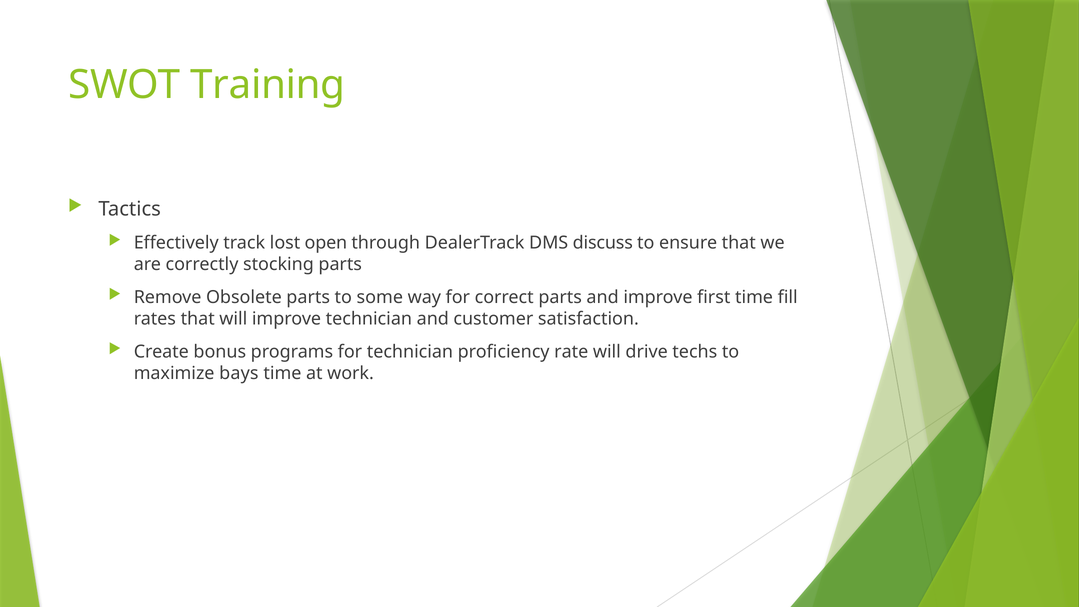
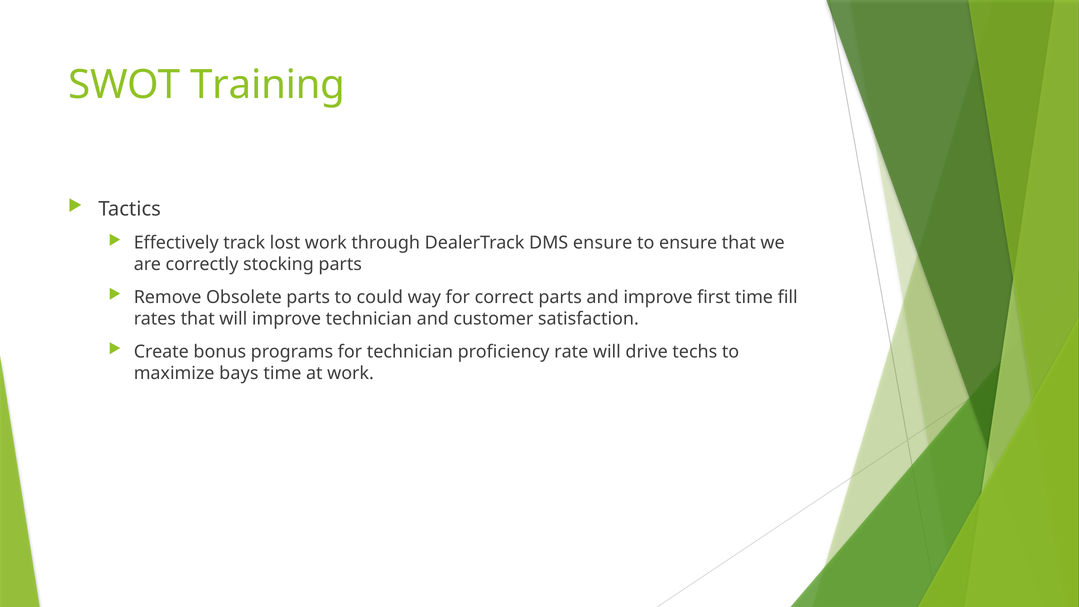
lost open: open -> work
DMS discuss: discuss -> ensure
some: some -> could
